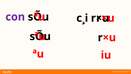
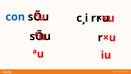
con colour: purple -> blue
